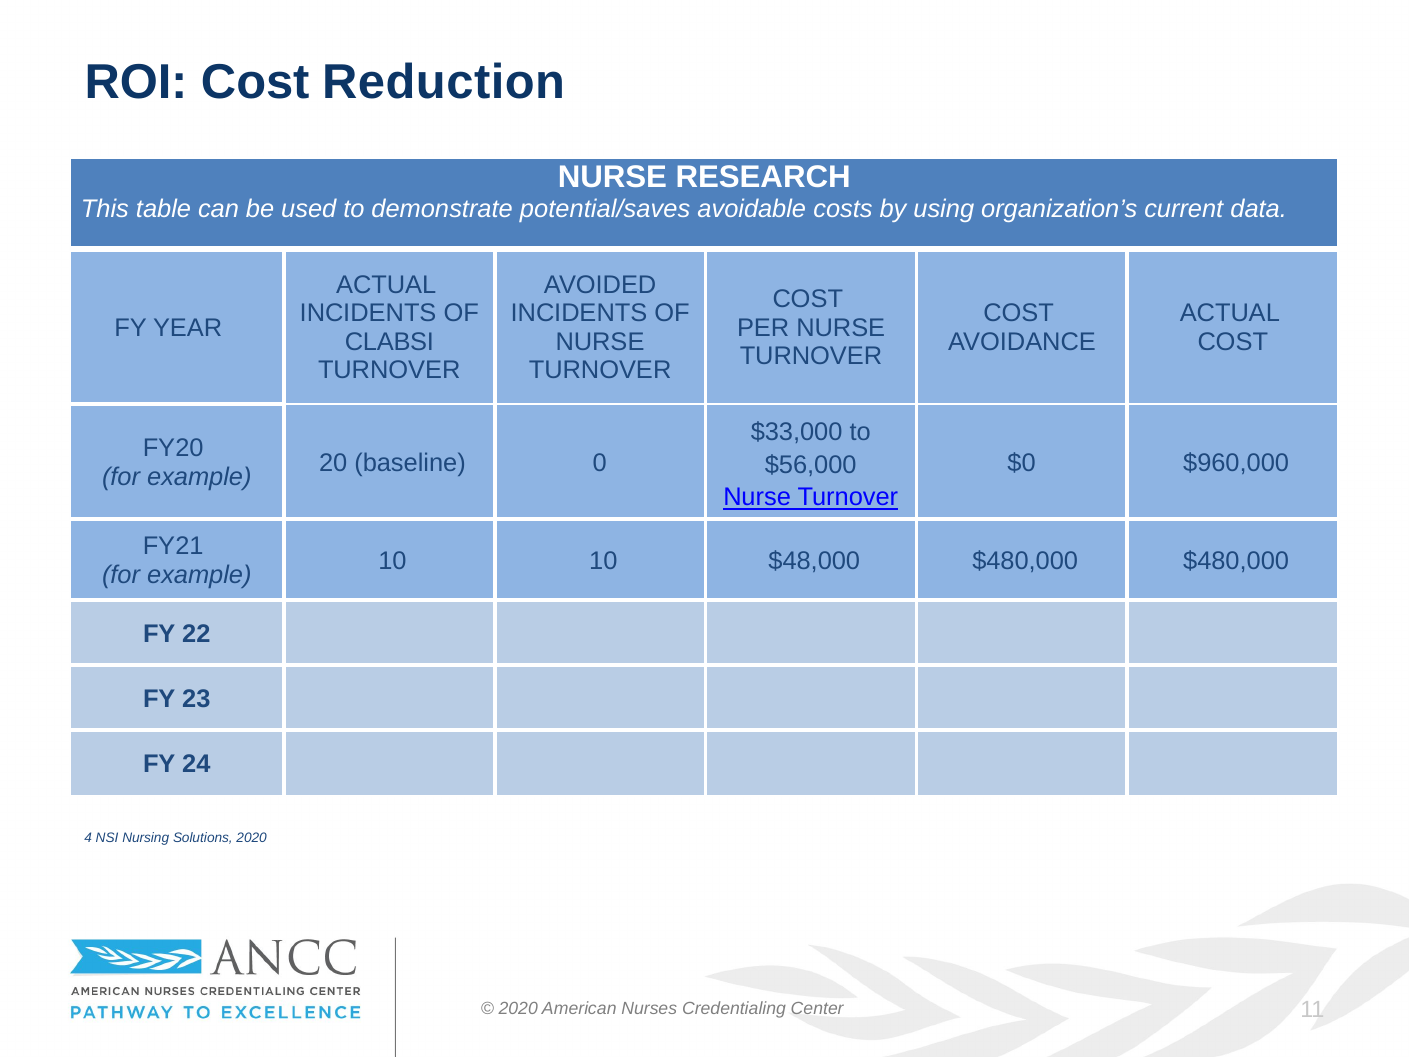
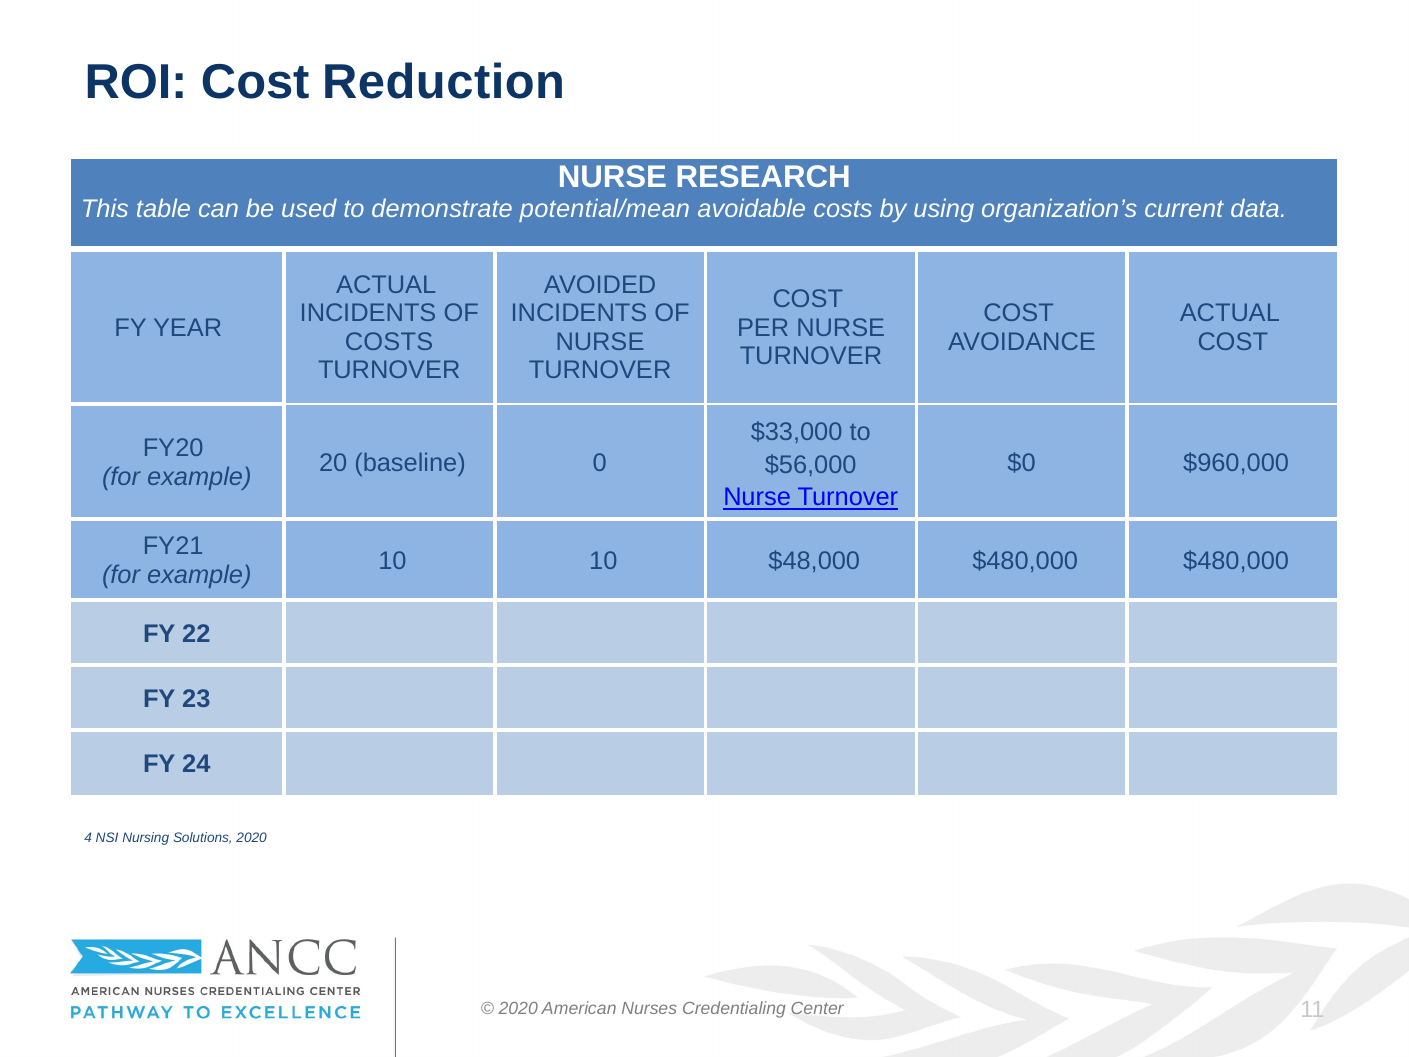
potential/saves: potential/saves -> potential/mean
CLABSI at (389, 342): CLABSI -> COSTS
